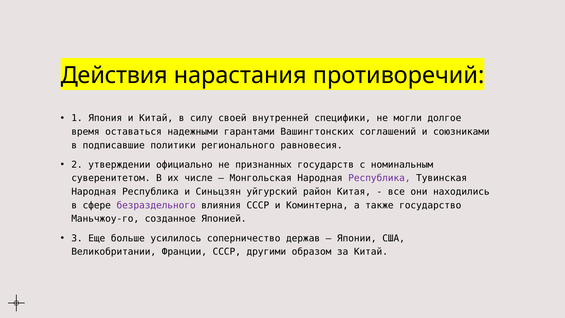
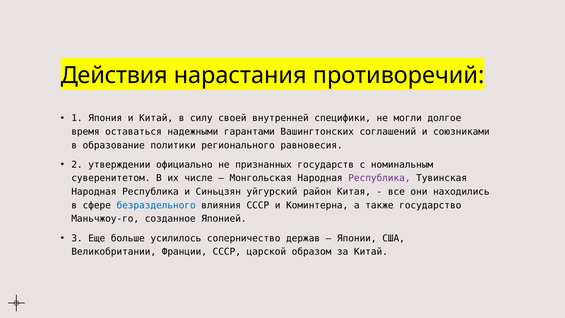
подписавшие: подписавшие -> образование
безраздельного colour: purple -> blue
другими: другими -> царской
